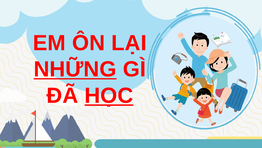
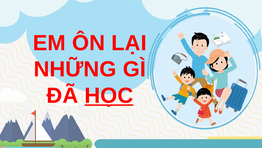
NHỮNG underline: present -> none
